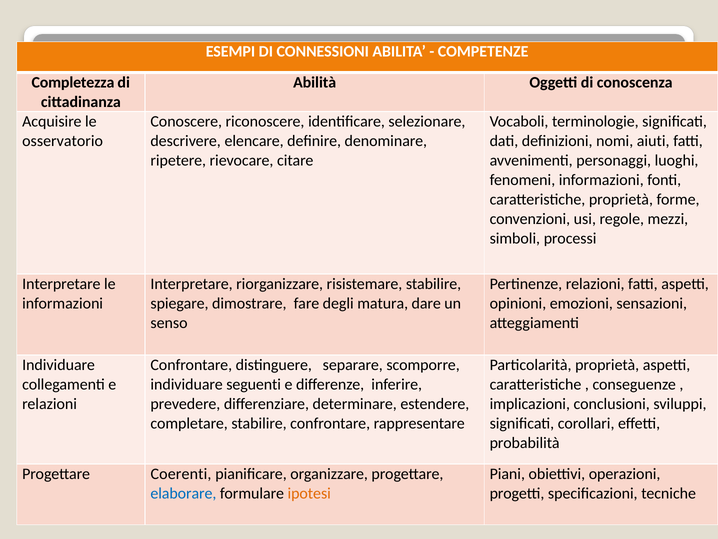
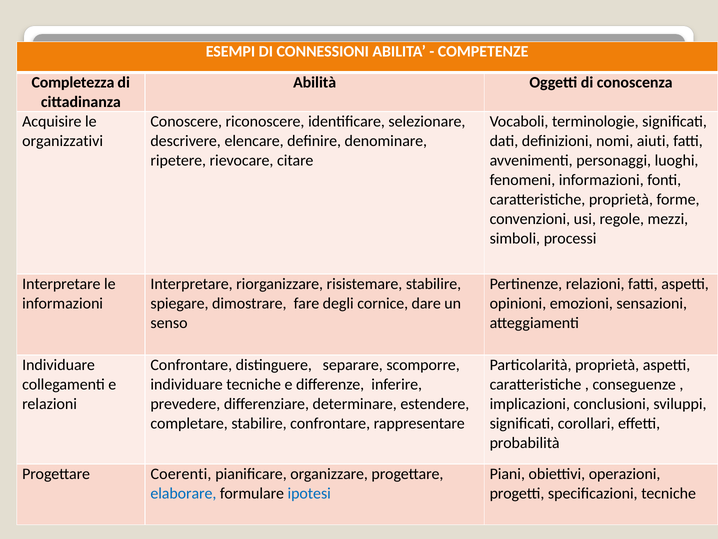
osservatorio: osservatorio -> organizzativi
matura: matura -> cornice
individuare seguenti: seguenti -> tecniche
ipotesi colour: orange -> blue
